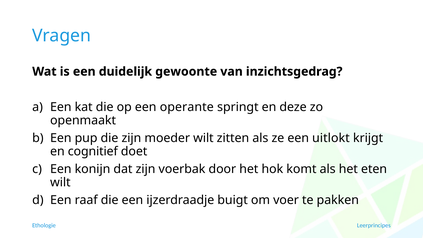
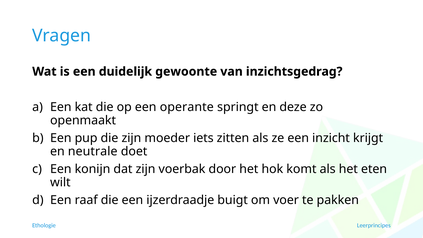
moeder wilt: wilt -> iets
uitlokt: uitlokt -> inzicht
cognitief: cognitief -> neutrale
